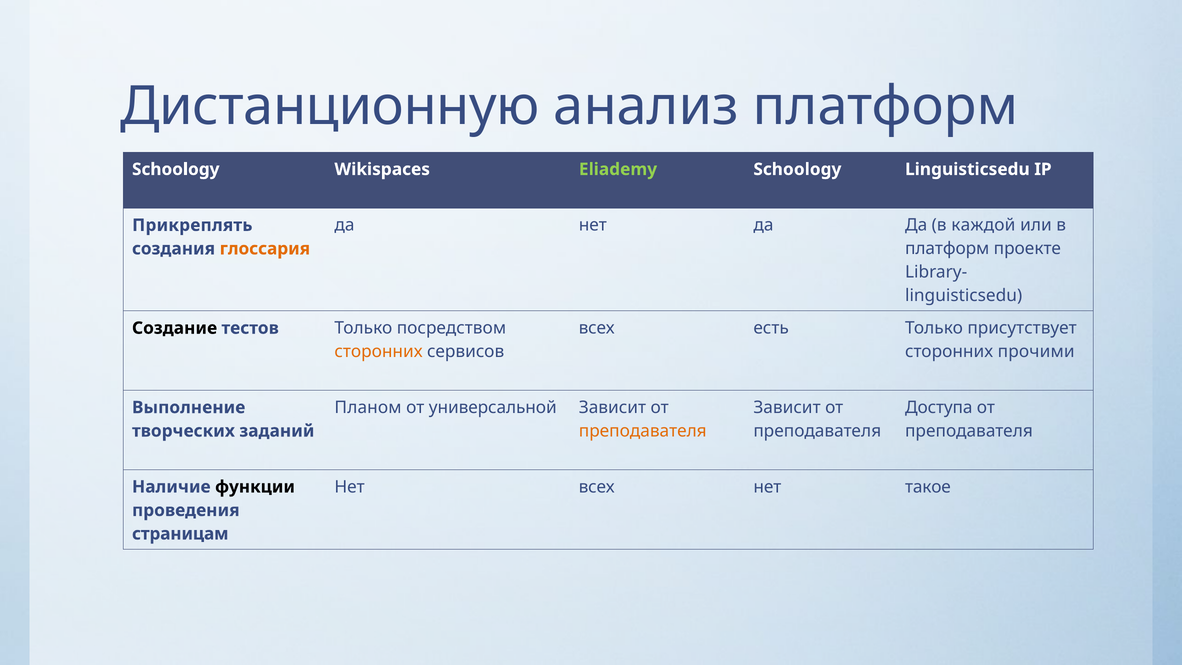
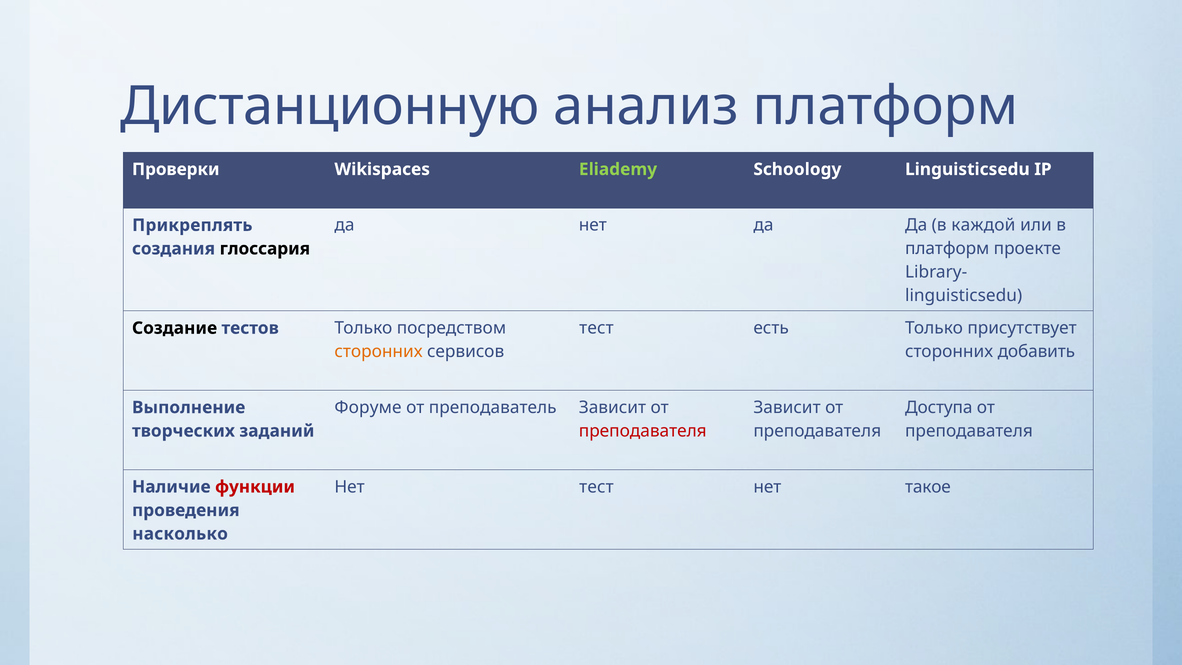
Schoology at (176, 169): Schoology -> Проверки
глоссария colour: orange -> black
всех at (597, 328): всех -> тест
прочими: прочими -> добавить
Планом: Планом -> Форуме
универсальной: универсальной -> преподаватель
преподавателя at (643, 431) colour: orange -> red
Нет всех: всех -> тест
функции colour: black -> red
страницам: страницам -> насколько
